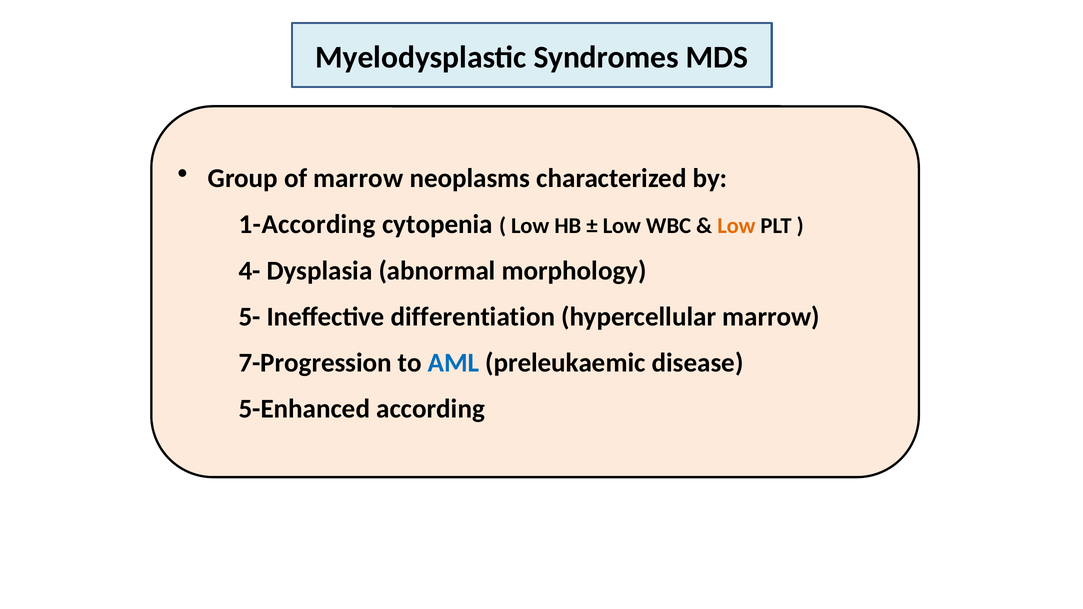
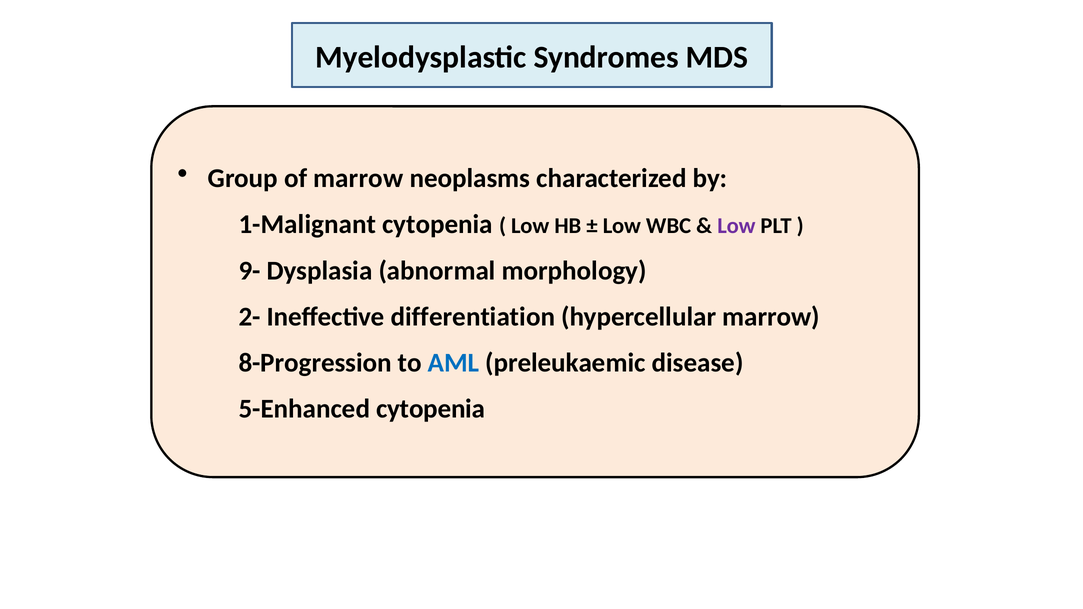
1-According: 1-According -> 1-Malignant
Low at (736, 226) colour: orange -> purple
4-: 4- -> 9-
5-: 5- -> 2-
7-Progression: 7-Progression -> 8-Progression
5-Enhanced according: according -> cytopenia
